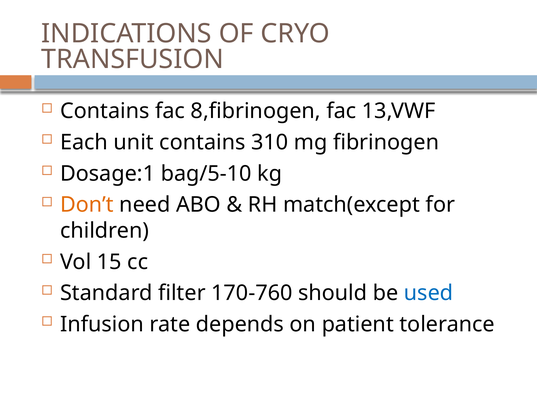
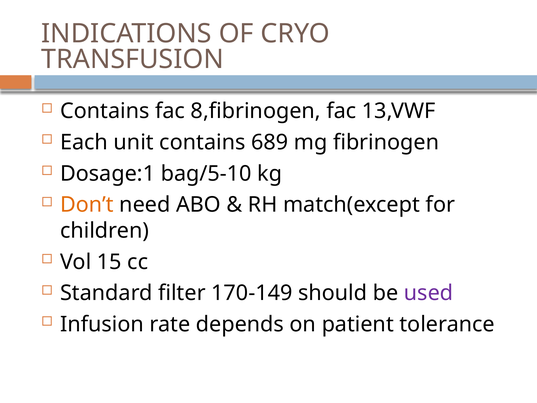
310: 310 -> 689
170-760: 170-760 -> 170-149
used colour: blue -> purple
